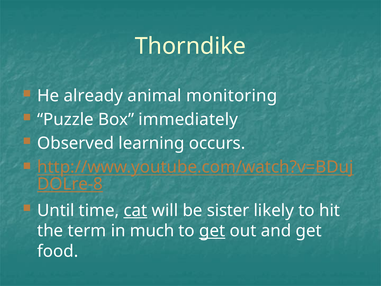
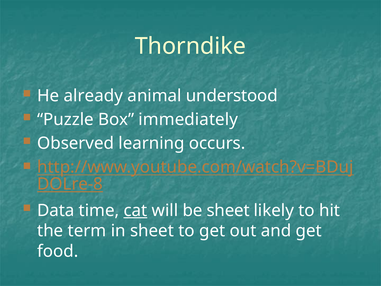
monitoring: monitoring -> understood
Until: Until -> Data
be sister: sister -> sheet
in much: much -> sheet
get at (212, 231) underline: present -> none
